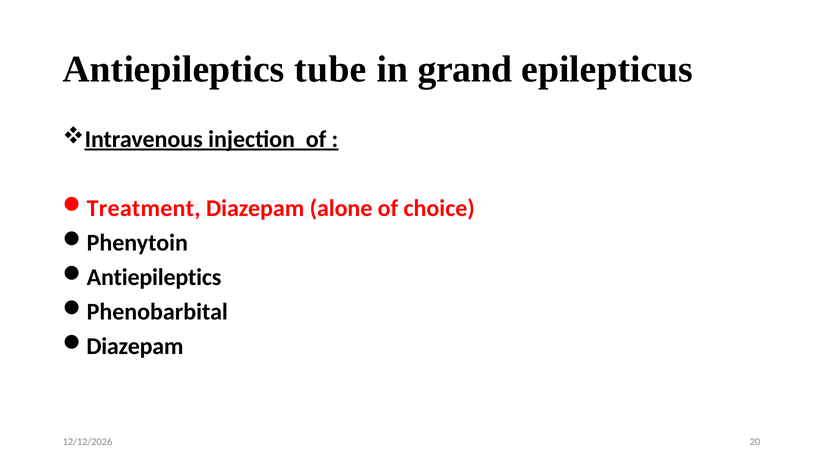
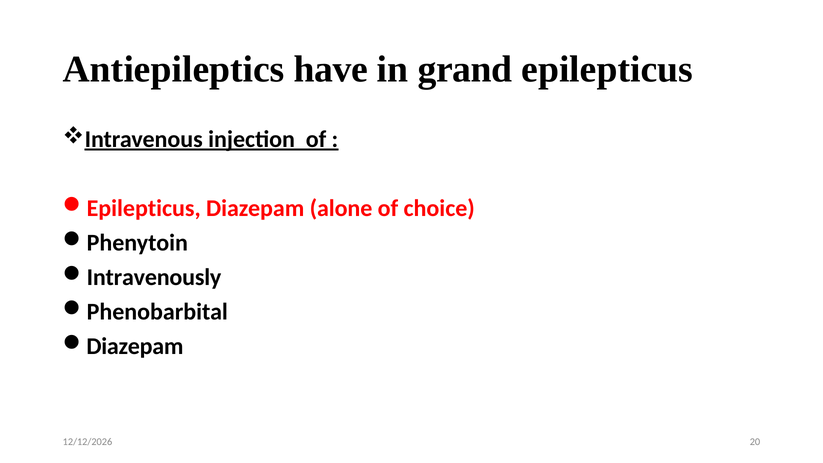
tube: tube -> have
Treatment at (144, 208): Treatment -> Epilepticus
Antiepileptics at (154, 277): Antiepileptics -> Intravenously
